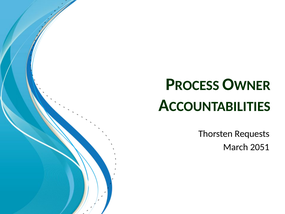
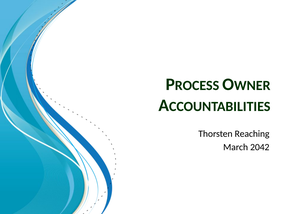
Requests: Requests -> Reaching
2051: 2051 -> 2042
